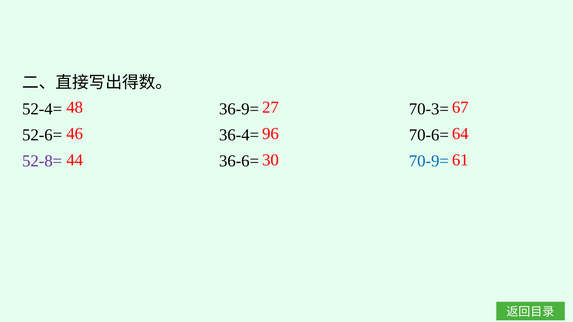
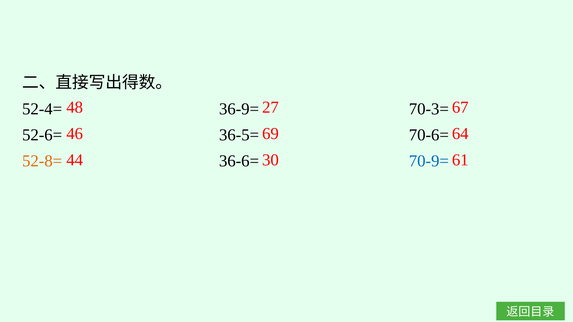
96: 96 -> 69
36-4=: 36-4= -> 36-5=
52-8= colour: purple -> orange
